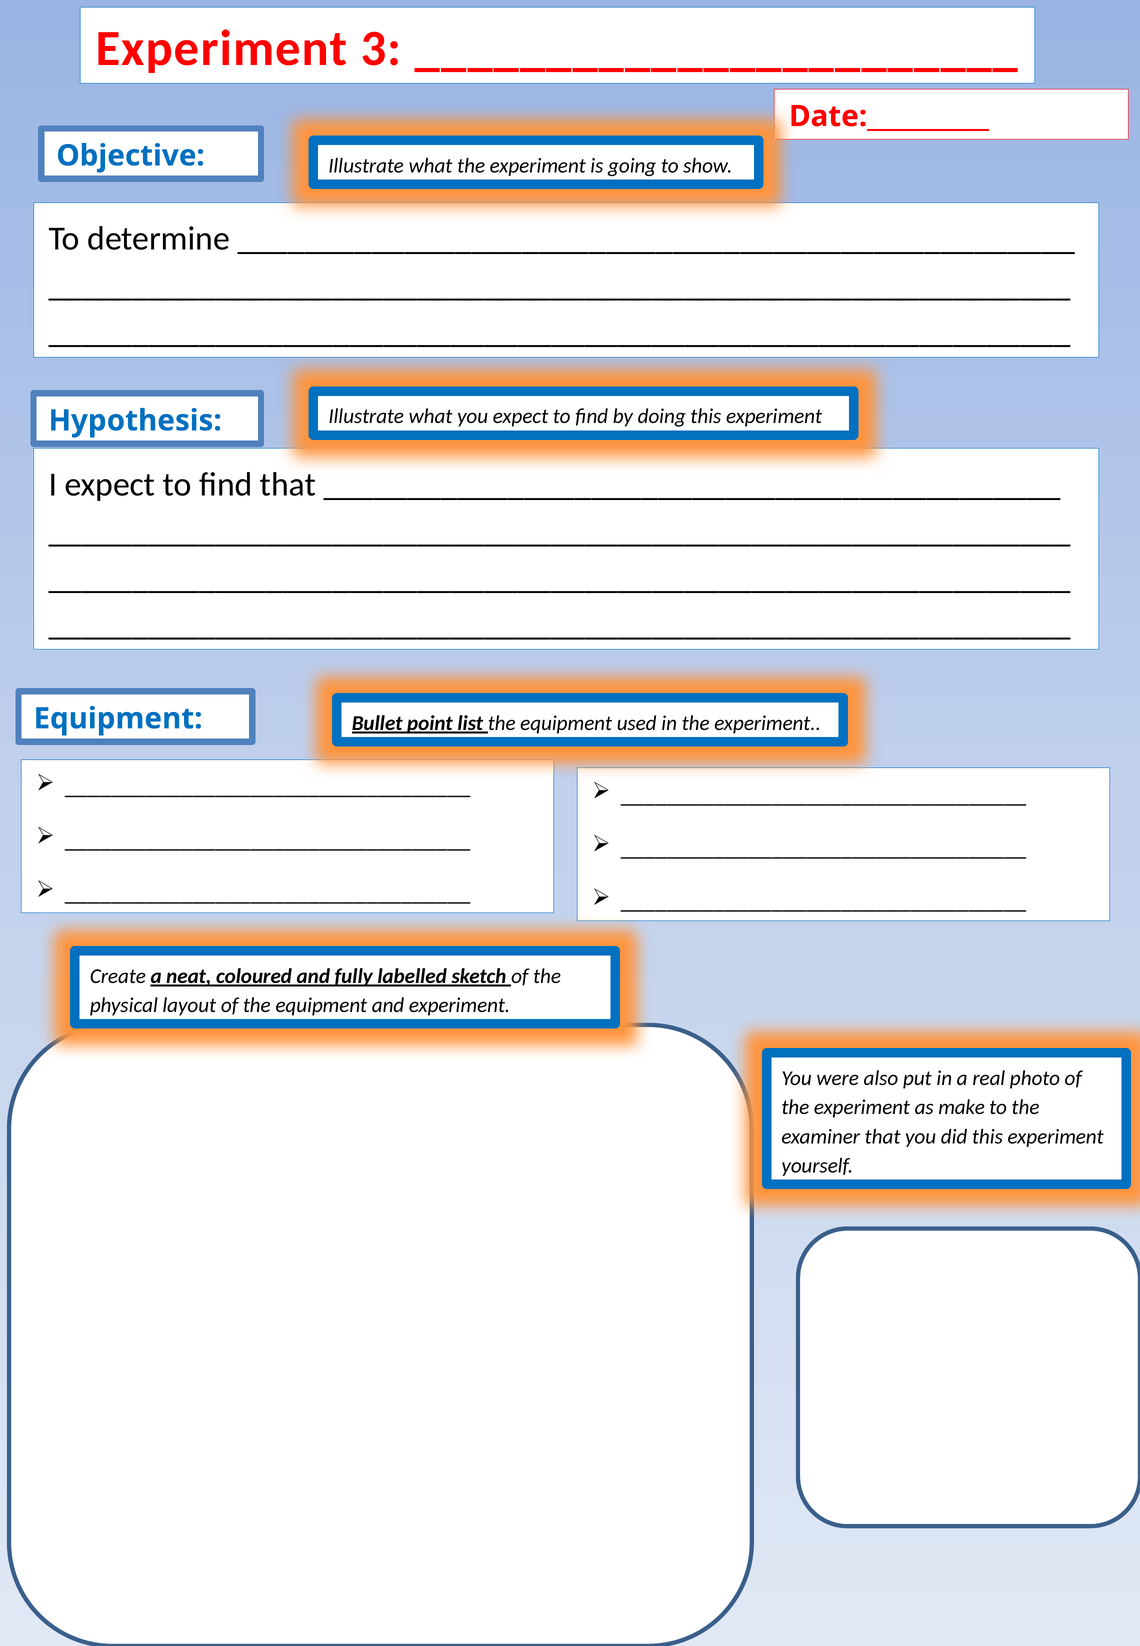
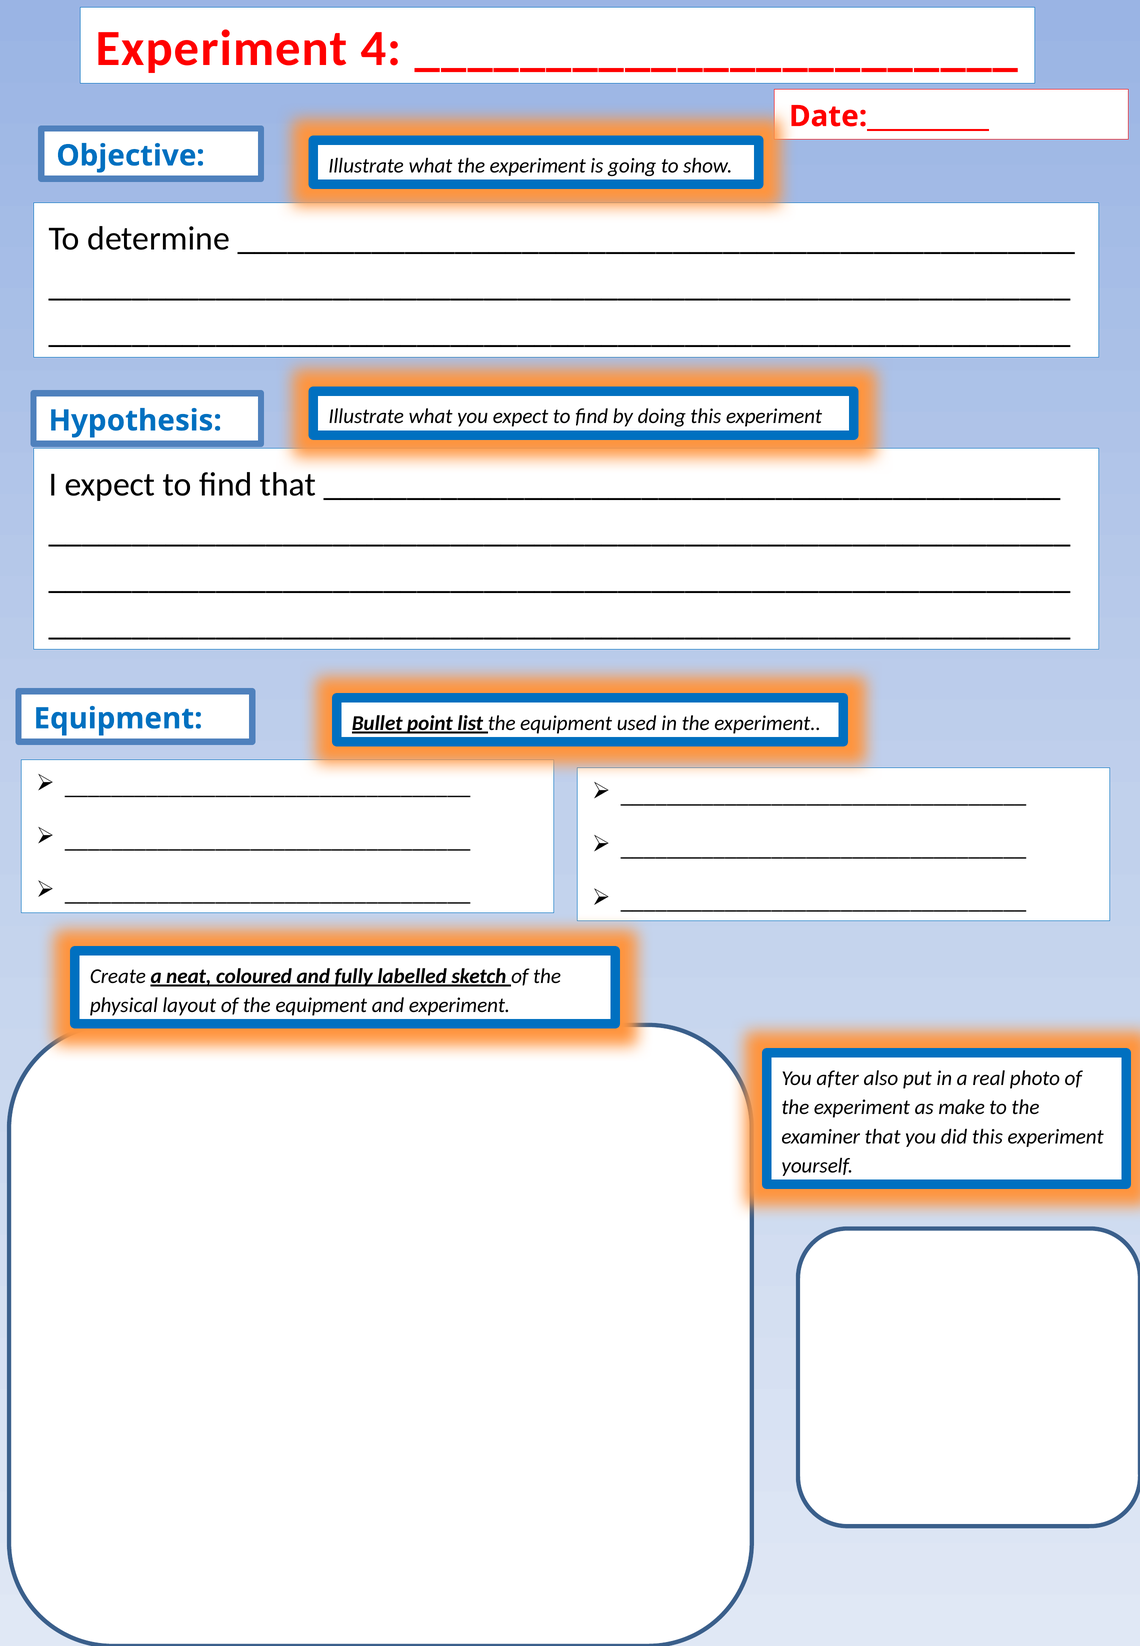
3: 3 -> 4
were: were -> after
